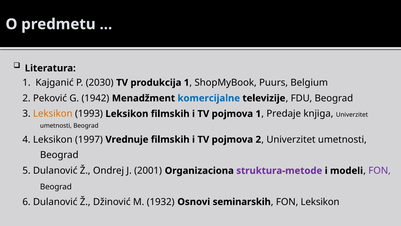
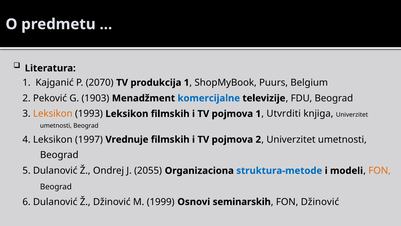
2030: 2030 -> 2070
1942: 1942 -> 1903
Predaje: Predaje -> Utvrditi
2001: 2001 -> 2055
struktura-metode colour: purple -> blue
FON at (380, 170) colour: purple -> orange
1932: 1932 -> 1999
FON Leksikon: Leksikon -> Džinović
